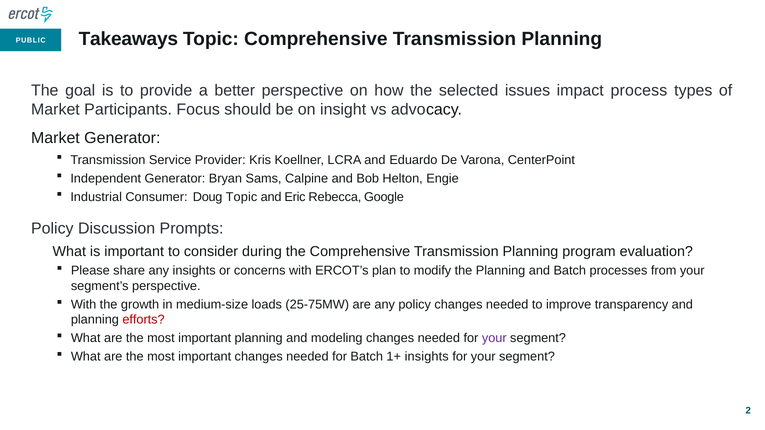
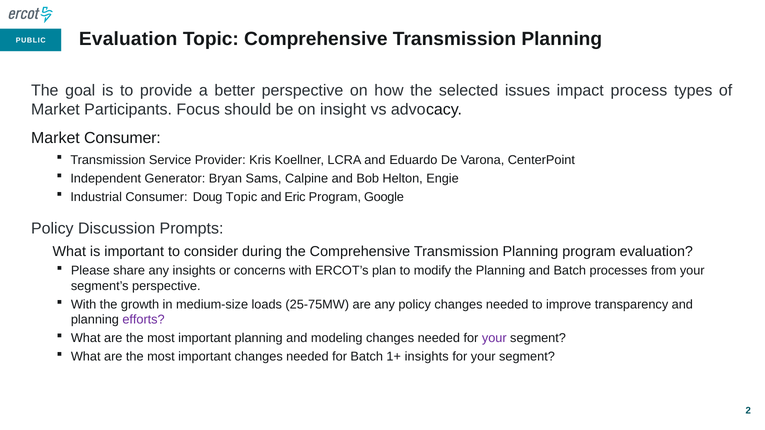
Takeaways at (128, 39): Takeaways -> Evaluation
Market Generator: Generator -> Consumer
Eric Rebecca: Rebecca -> Program
efforts colour: red -> purple
